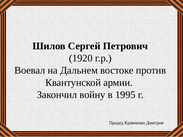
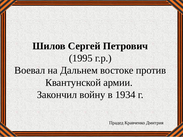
1920: 1920 -> 1995
1995: 1995 -> 1934
